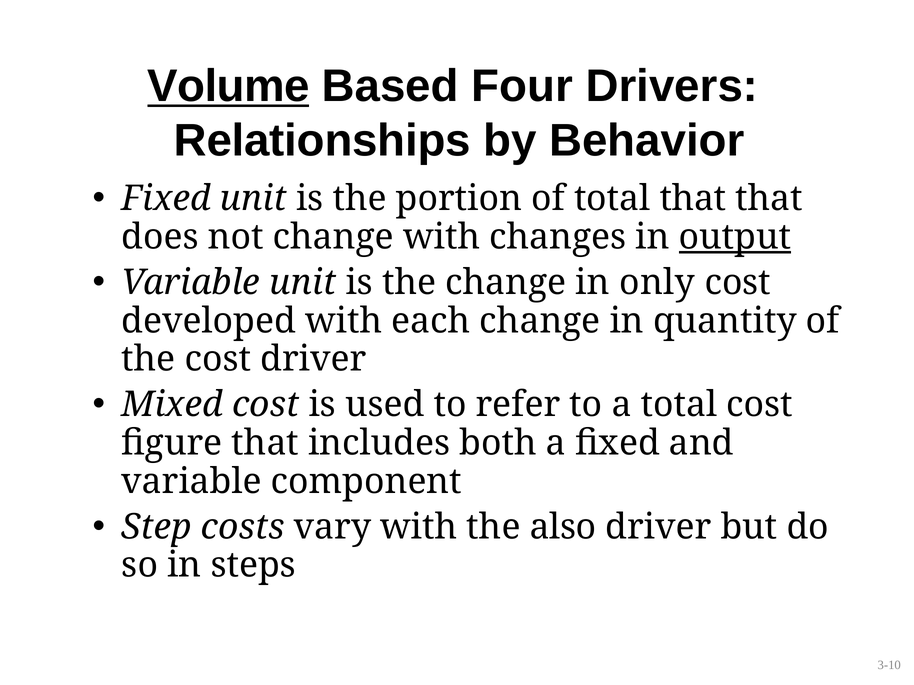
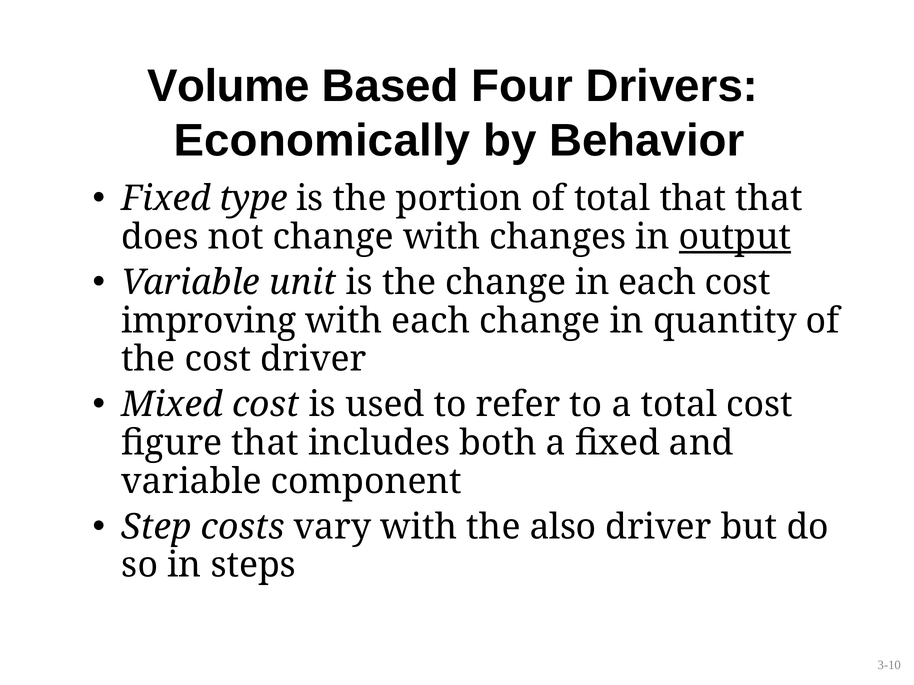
Volume underline: present -> none
Relationships: Relationships -> Economically
Fixed unit: unit -> type
in only: only -> each
developed: developed -> improving
